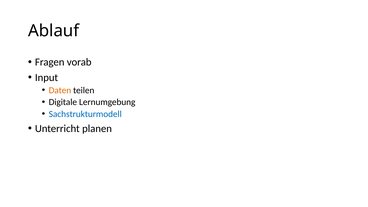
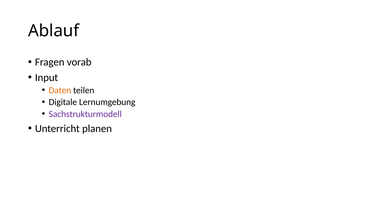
Sachstrukturmodell colour: blue -> purple
